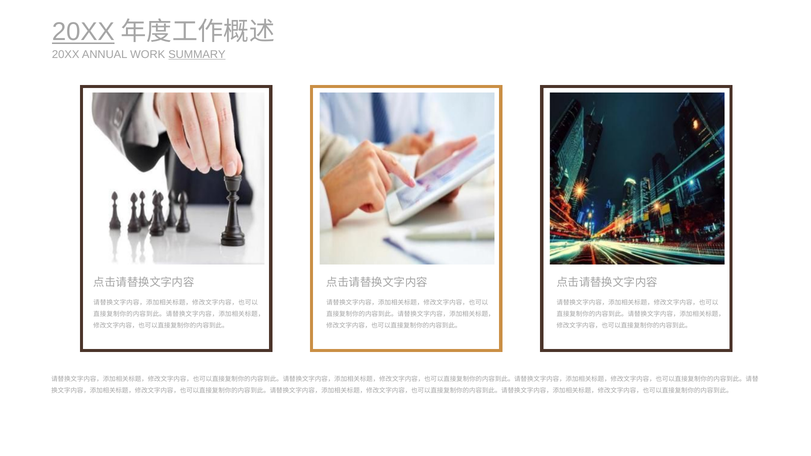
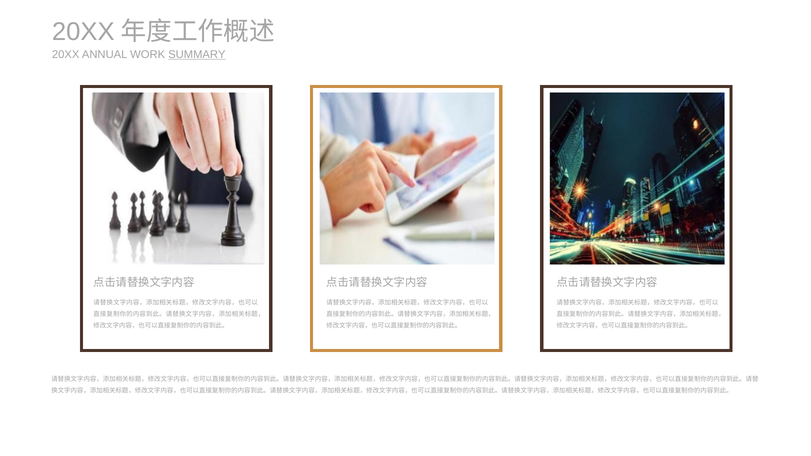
20XX at (83, 32) underline: present -> none
